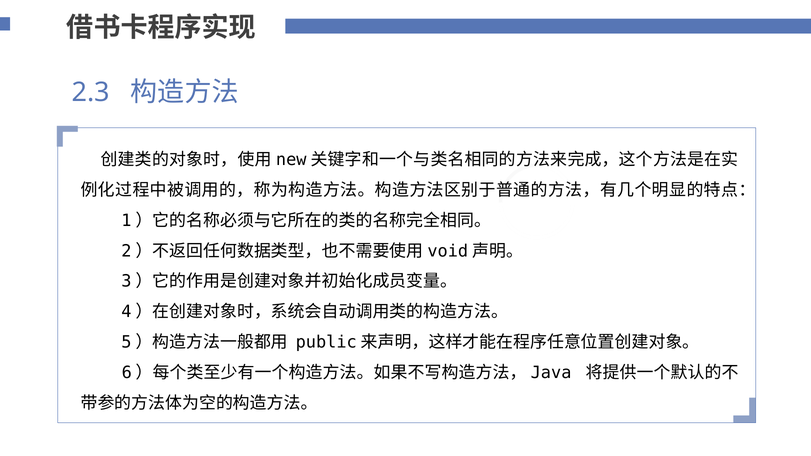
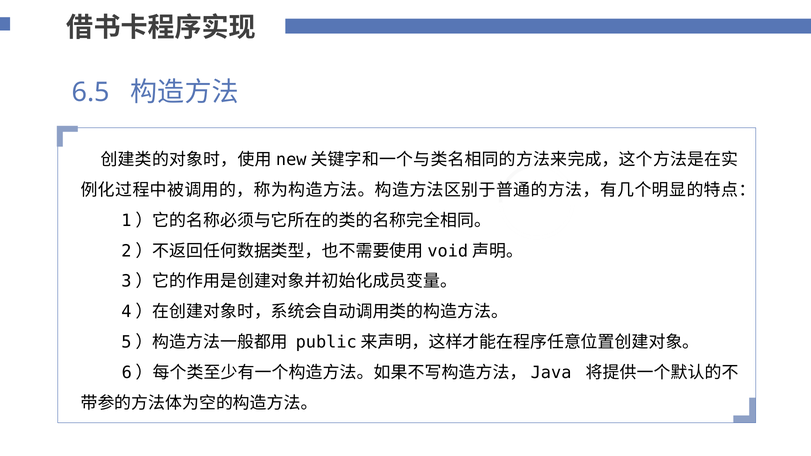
2.3: 2.3 -> 6.5
